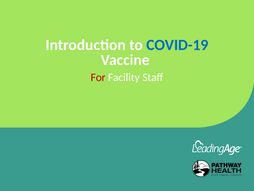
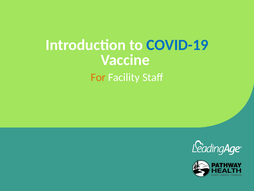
For colour: red -> orange
